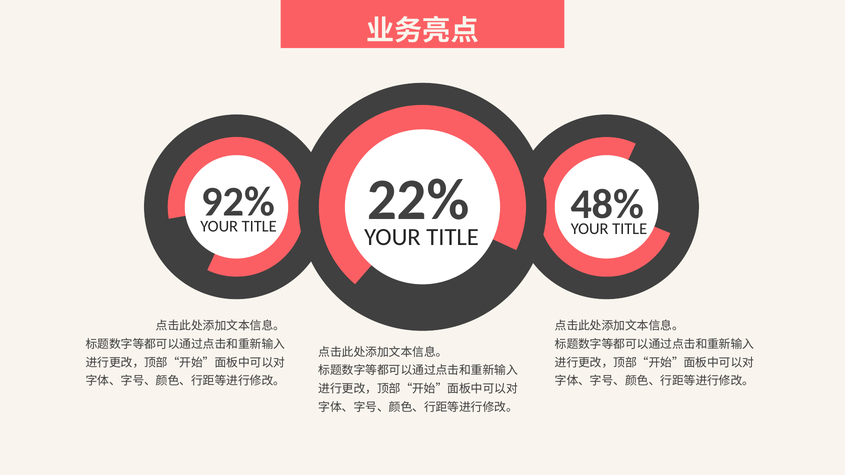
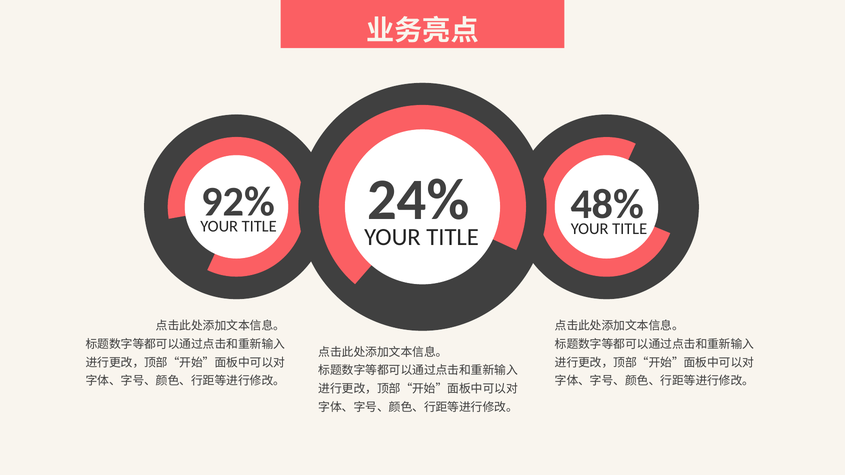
22%: 22% -> 24%
